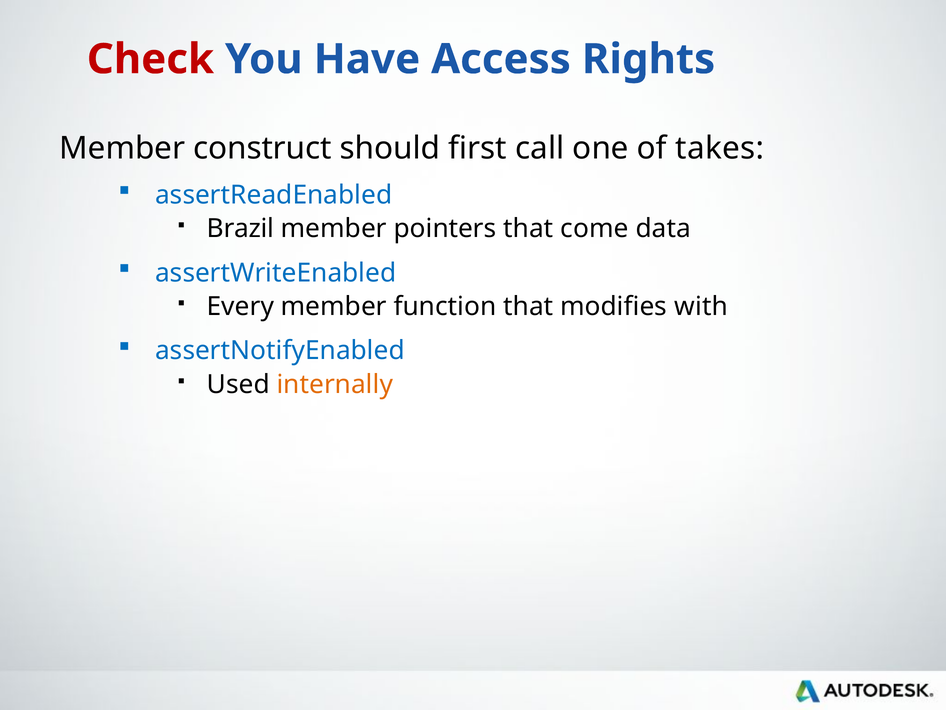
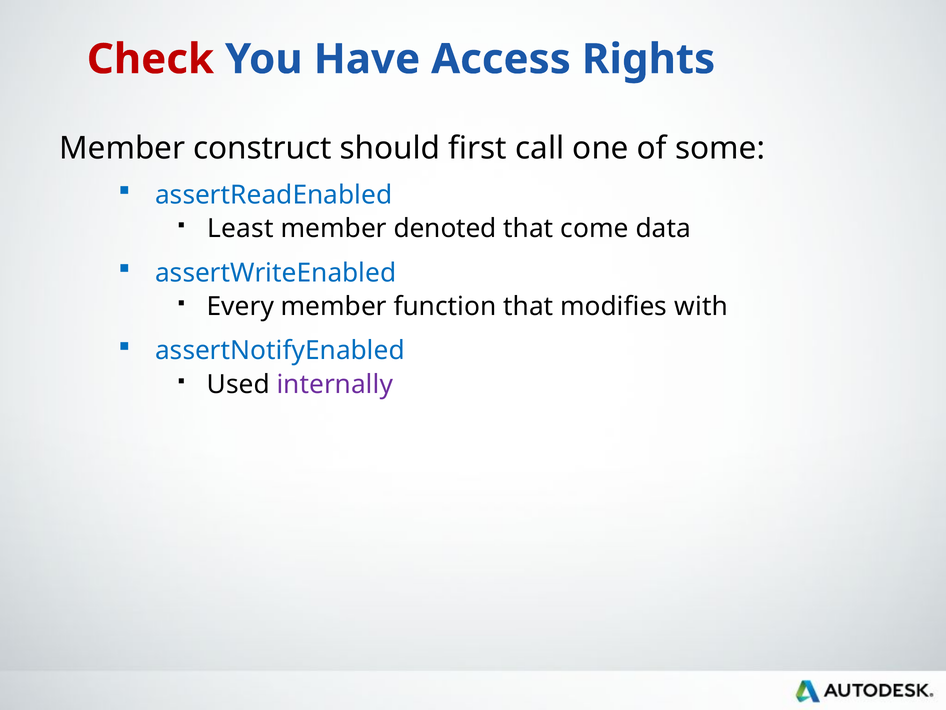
takes: takes -> some
Brazil: Brazil -> Least
pointers: pointers -> denoted
internally colour: orange -> purple
